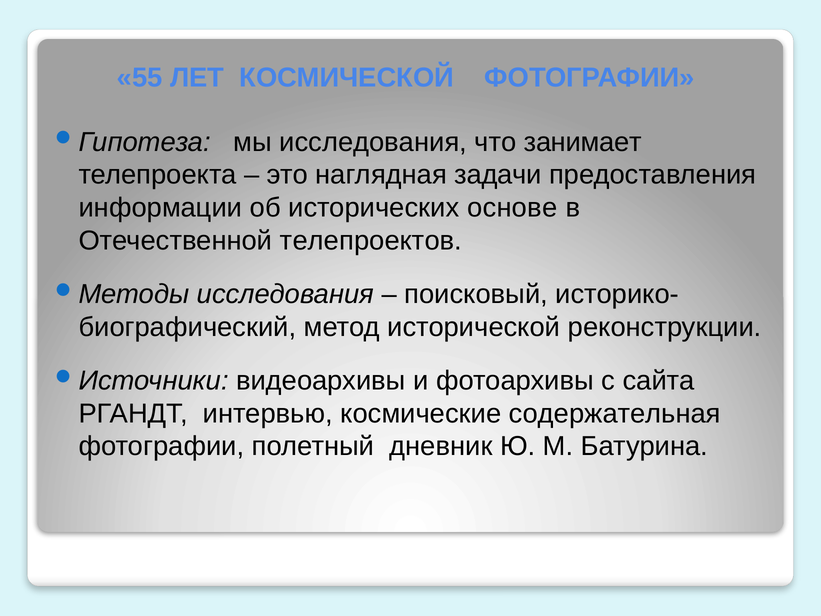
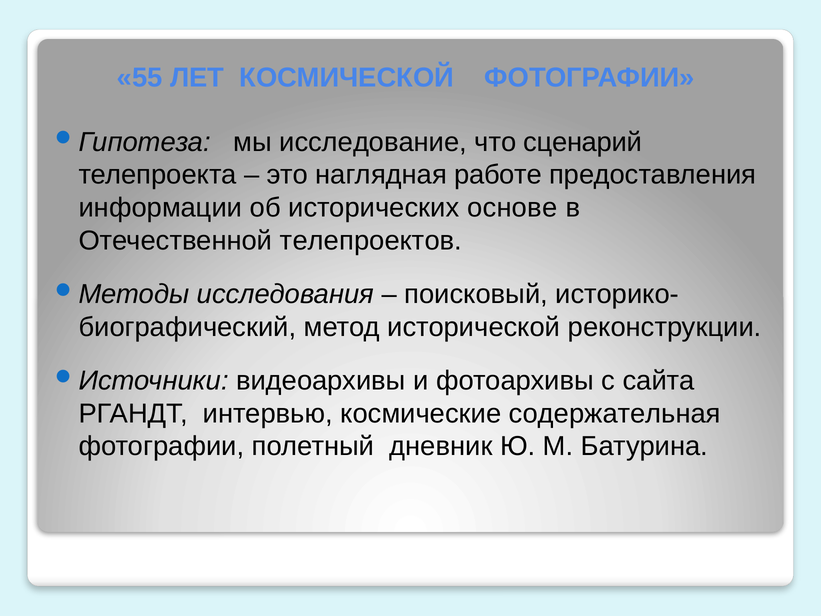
мы исследования: исследования -> исследование
занимает: занимает -> сценарий
задачи: задачи -> работе
